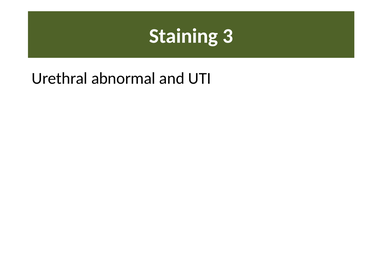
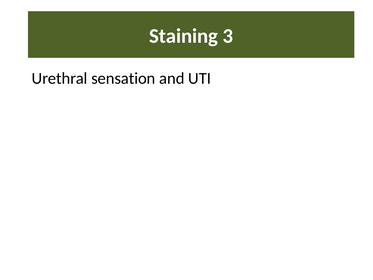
abnormal: abnormal -> sensation
